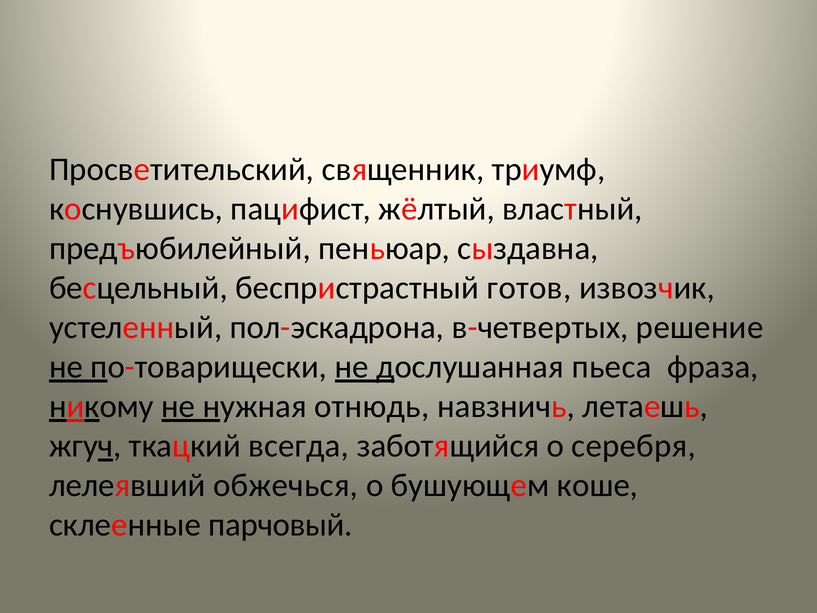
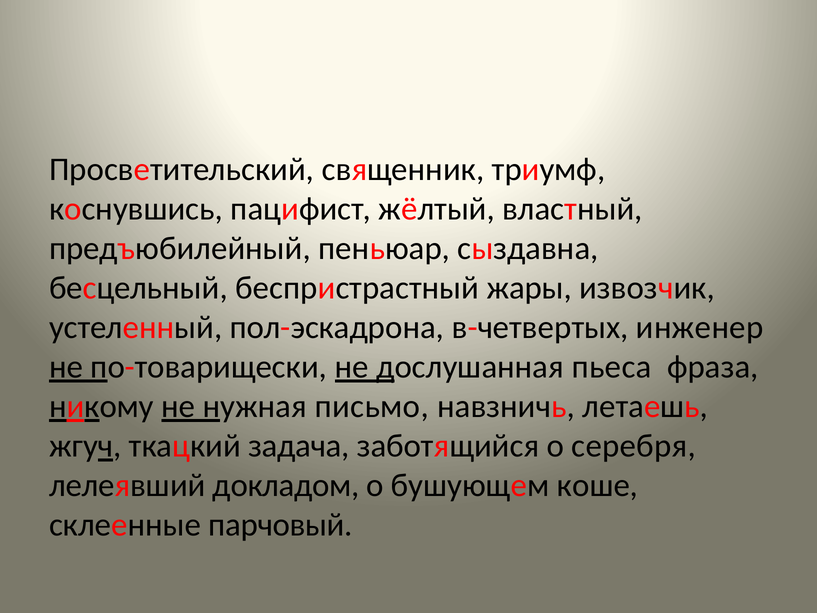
готов: готов -> жары
решение: решение -> инженер
отнюдь: отнюдь -> письмо
всегда: всегда -> задача
обжечься: обжечься -> докладом
